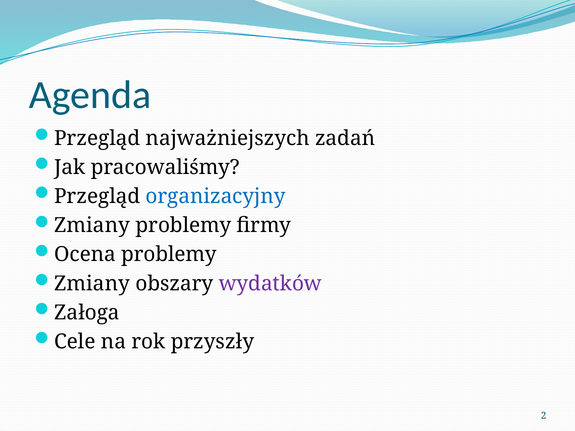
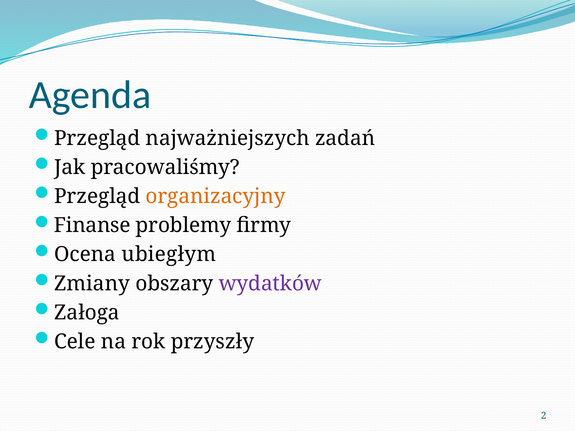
organizacyjny colour: blue -> orange
Zmiany at (92, 226): Zmiany -> Finanse
Ocena problemy: problemy -> ubiegłym
